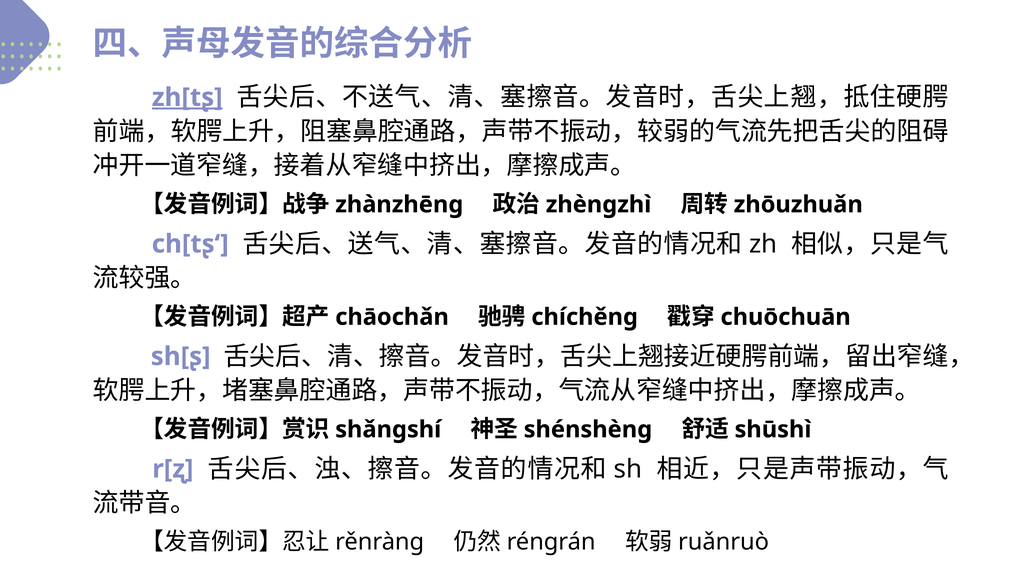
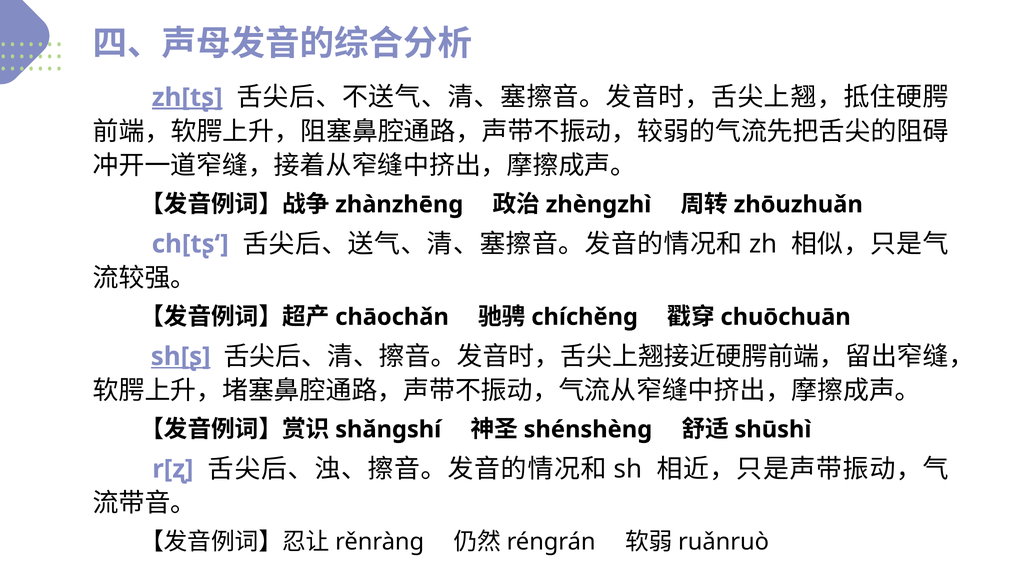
sh[ʂ underline: none -> present
